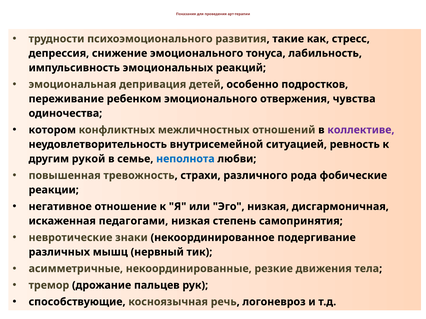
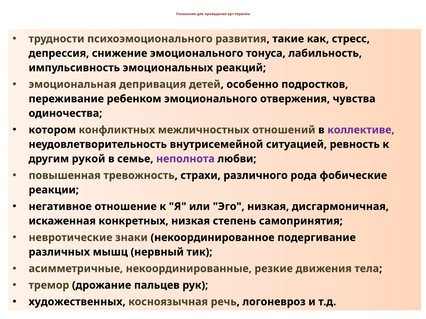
неполнота colour: blue -> purple
педагогами: педагогами -> конкретных
способствующие: способствующие -> художественных
